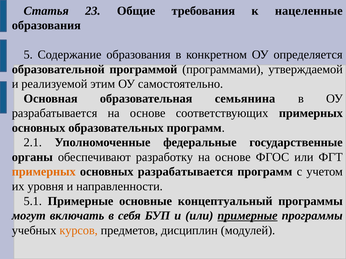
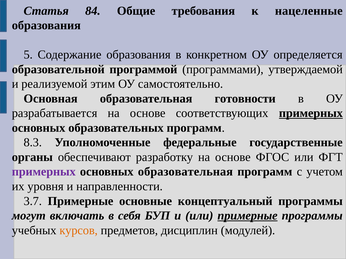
23: 23 -> 84
семьянина: семьянина -> готовности
примерных at (311, 113) underline: none -> present
2.1: 2.1 -> 8.3
примерных at (44, 172) colour: orange -> purple
основных разрабатывается: разрабатывается -> образовательная
5.1: 5.1 -> 3.7
